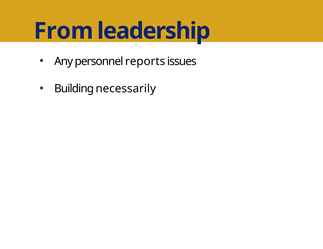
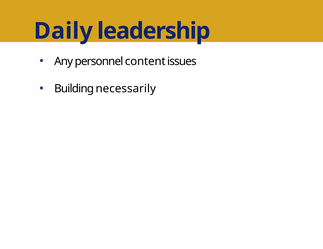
From: From -> Daily
reports: reports -> content
